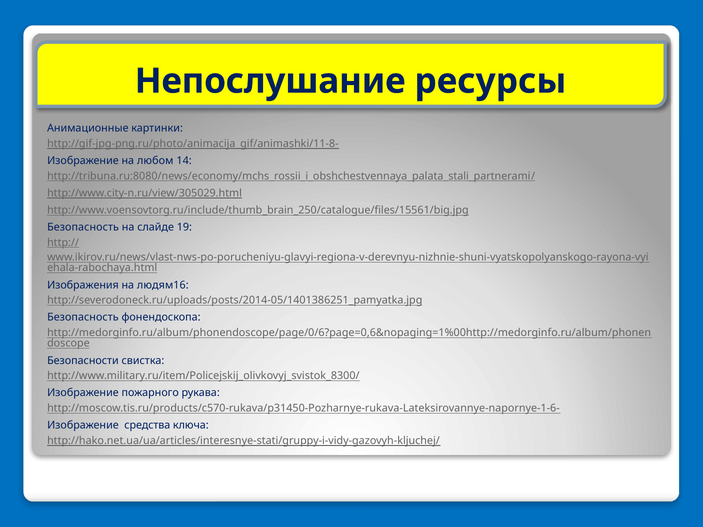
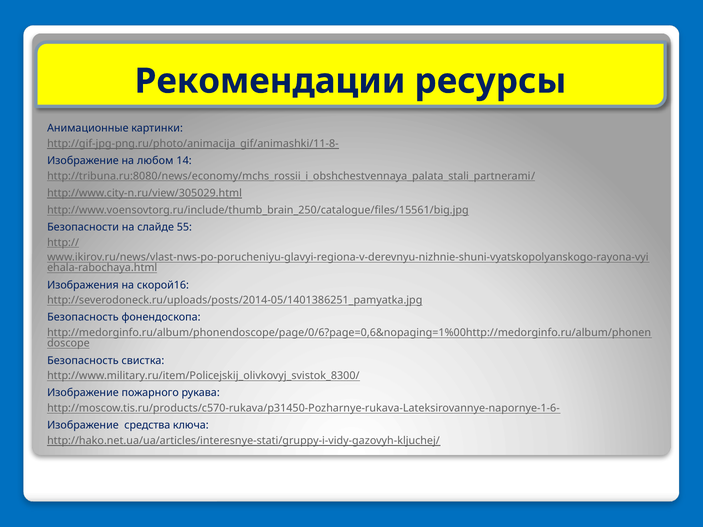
Непослушание: Непослушание -> Рекомендации
Безопасность at (83, 227): Безопасность -> Безопасности
19: 19 -> 55
людям16: людям16 -> скорой16
Безопасности at (83, 361): Безопасности -> Безопасность
